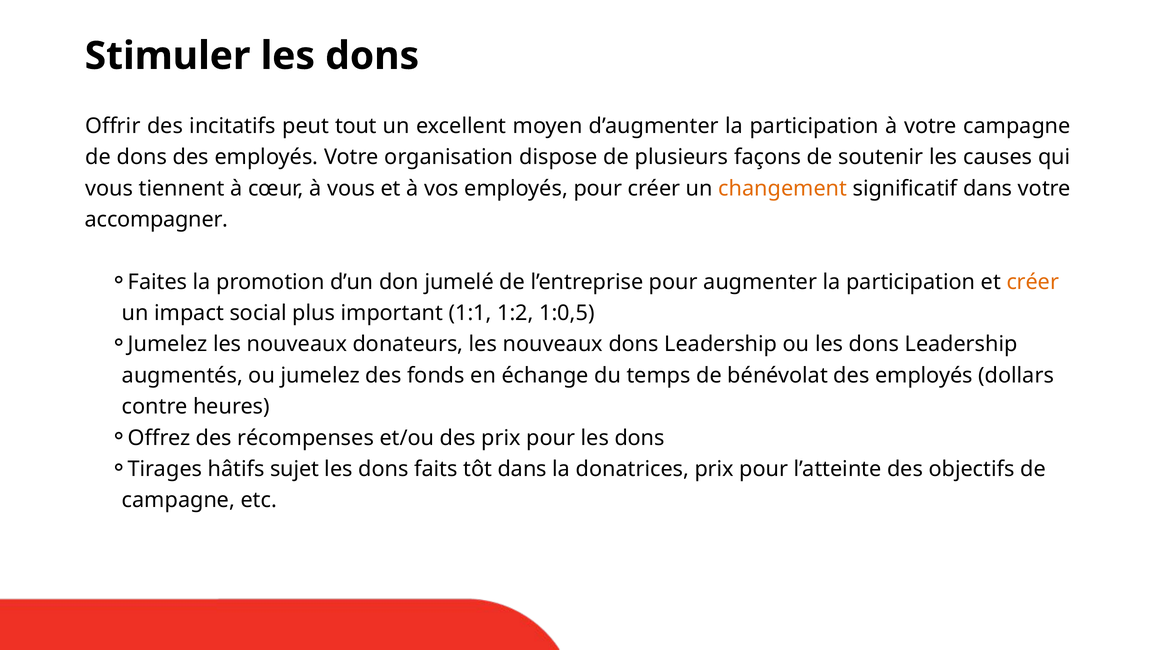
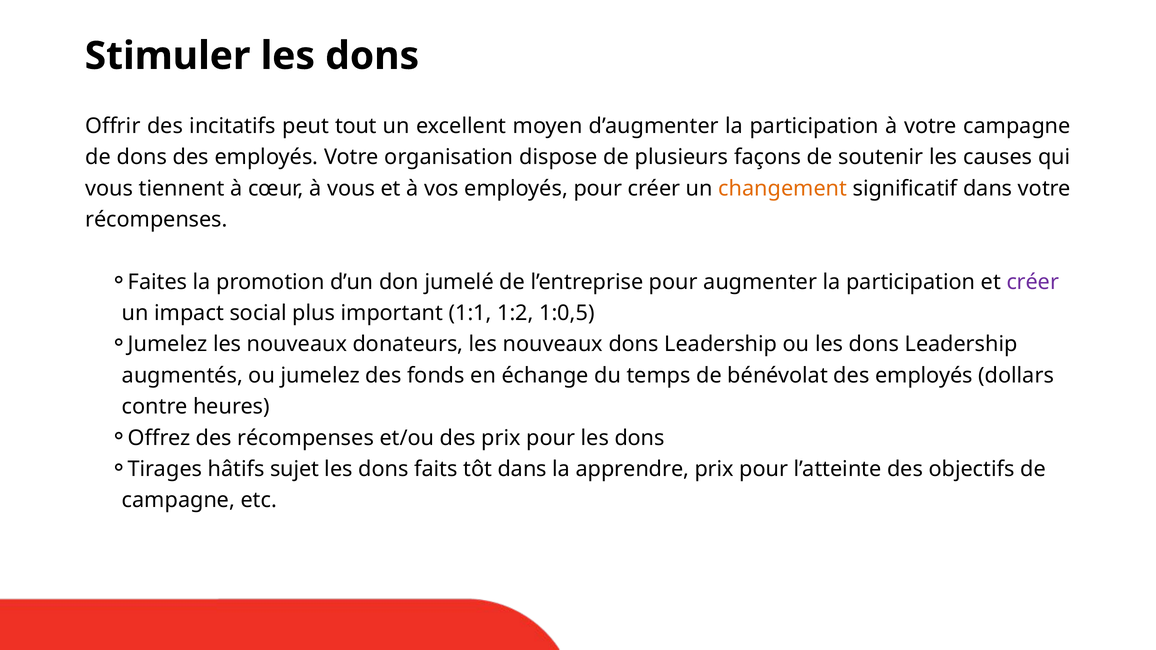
accompagner at (156, 220): accompagner -> récompenses
créer at (1033, 282) colour: orange -> purple
donatrices: donatrices -> apprendre
